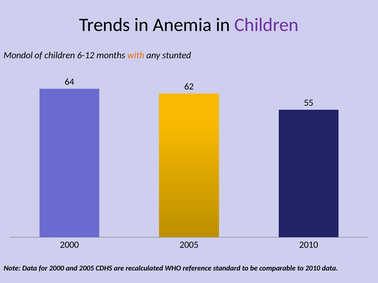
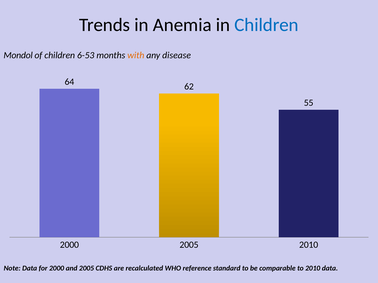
Children at (266, 25) colour: purple -> blue
6-12: 6-12 -> 6-53
stunted: stunted -> disease
